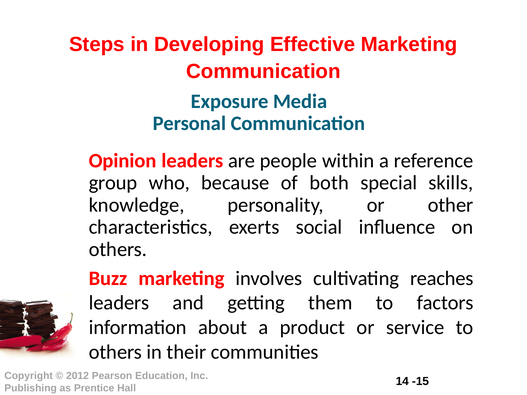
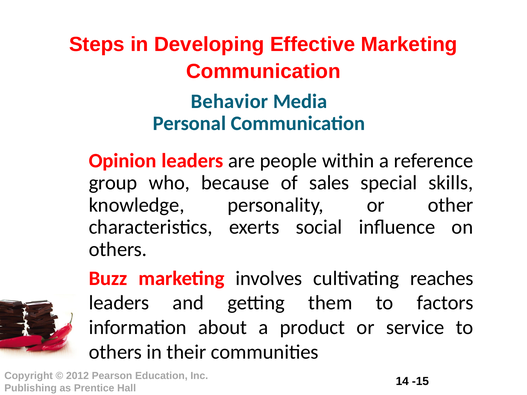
Exposure: Exposure -> Behavior
both: both -> sales
